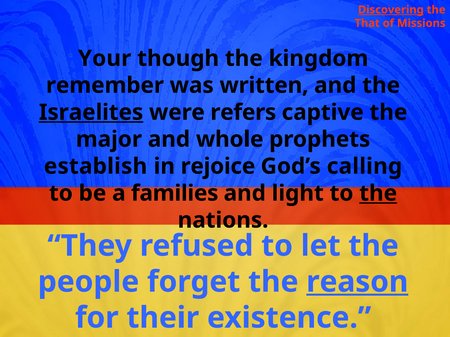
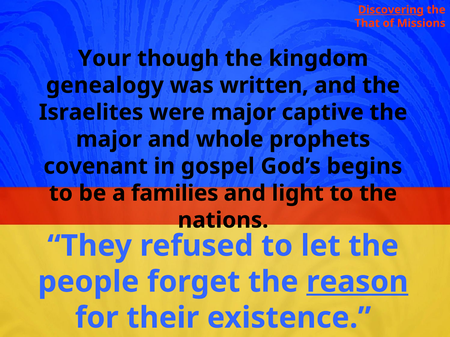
remember: remember -> genealogy
Israelites underline: present -> none
were refers: refers -> major
establish: establish -> covenant
rejoice: rejoice -> gospel
calling: calling -> begins
the at (378, 194) underline: present -> none
